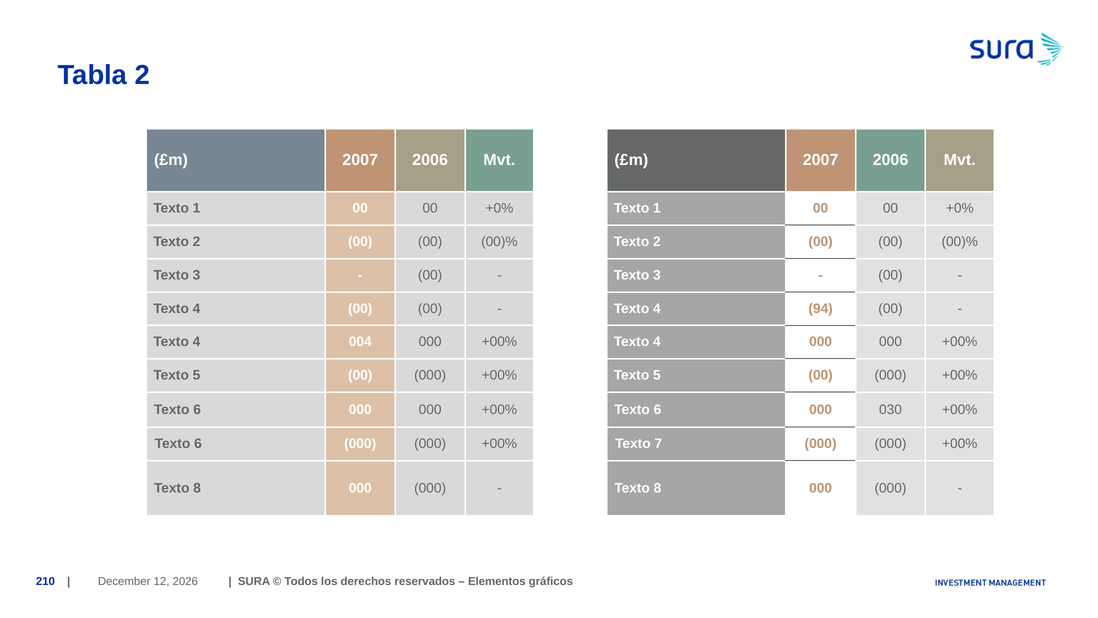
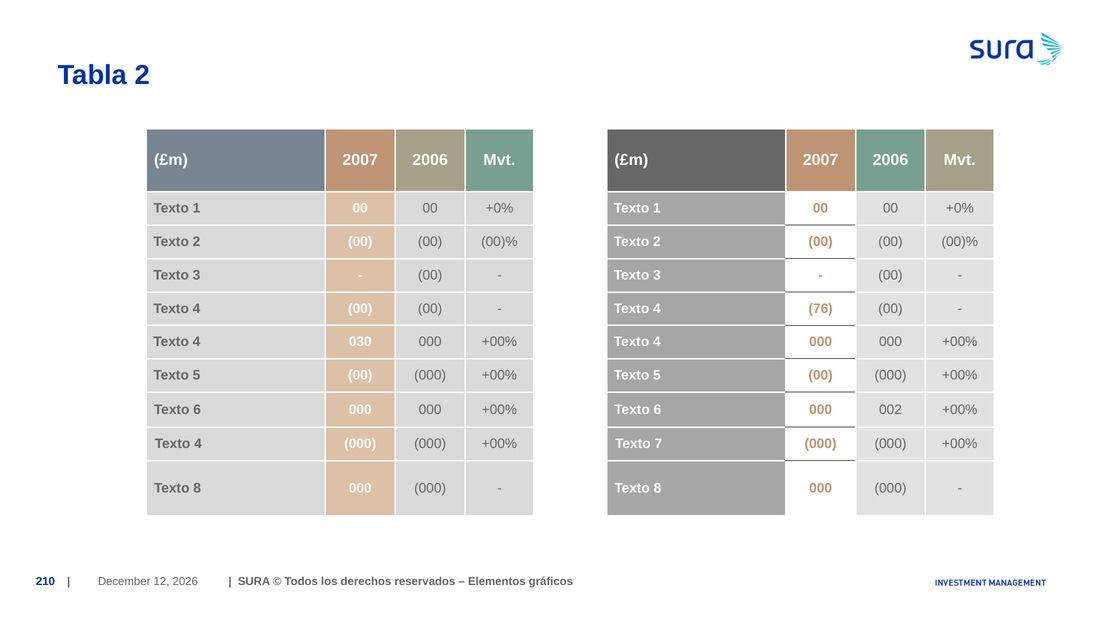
94: 94 -> 76
004: 004 -> 030
030: 030 -> 002
6 at (198, 444): 6 -> 4
